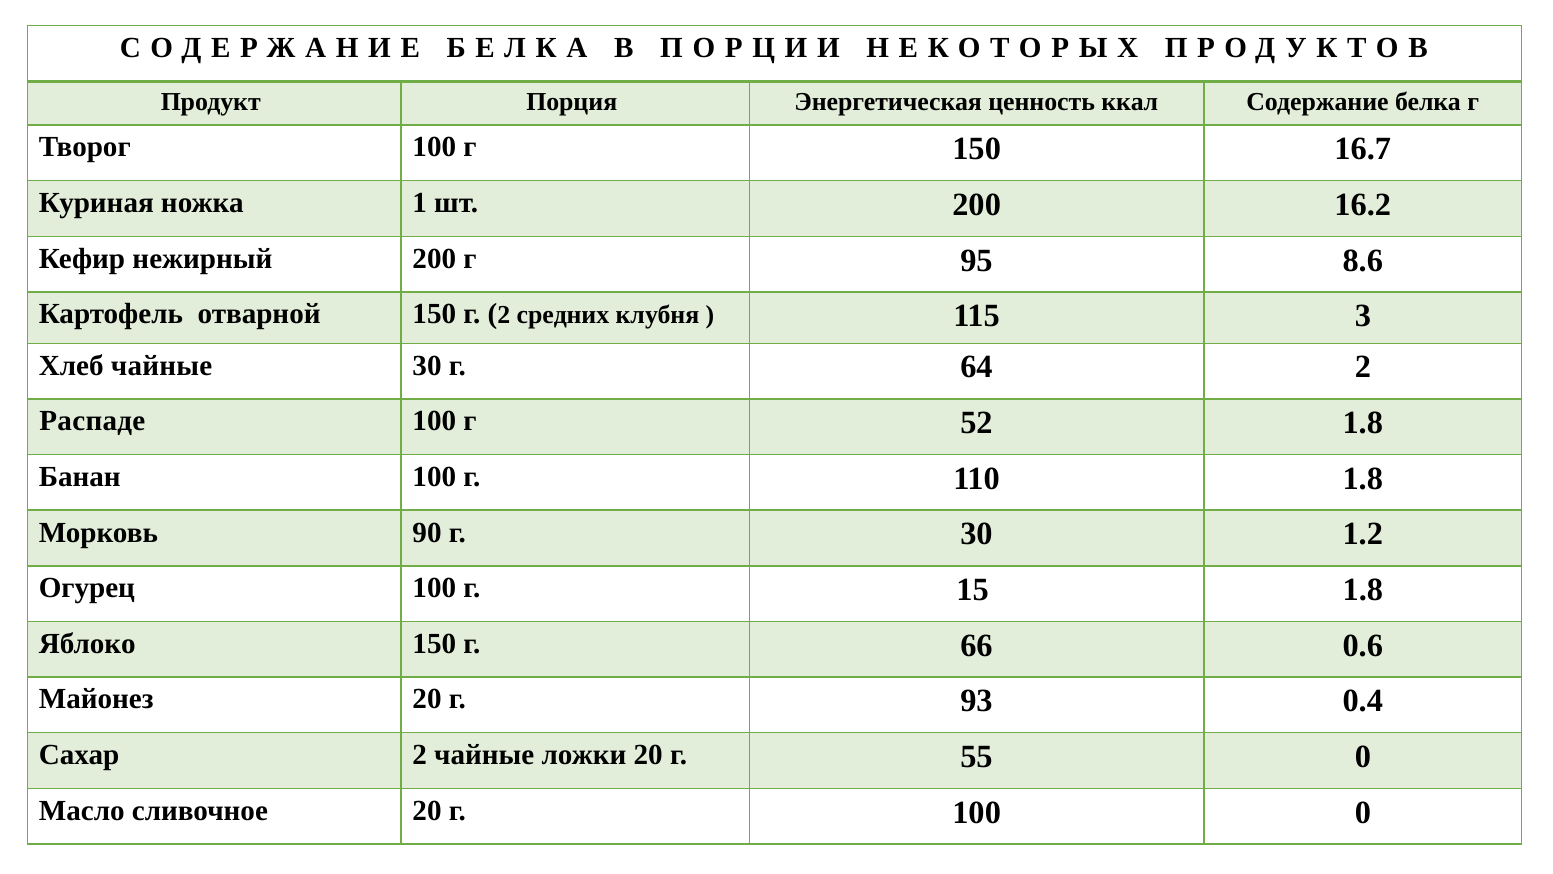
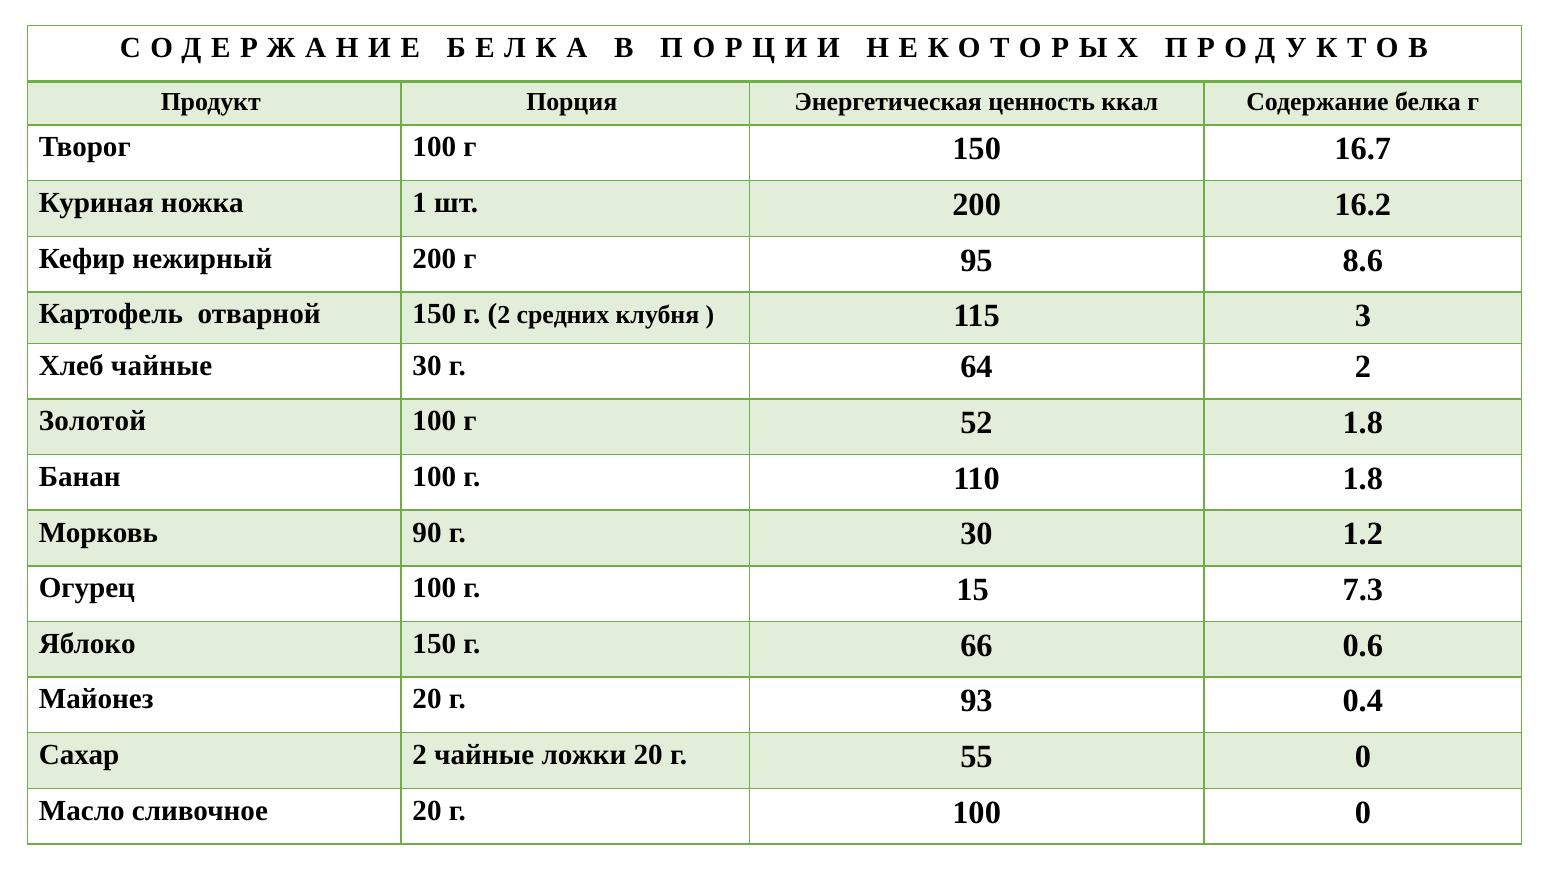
Распаде: Распаде -> Золотой
15 1.8: 1.8 -> 7.3
